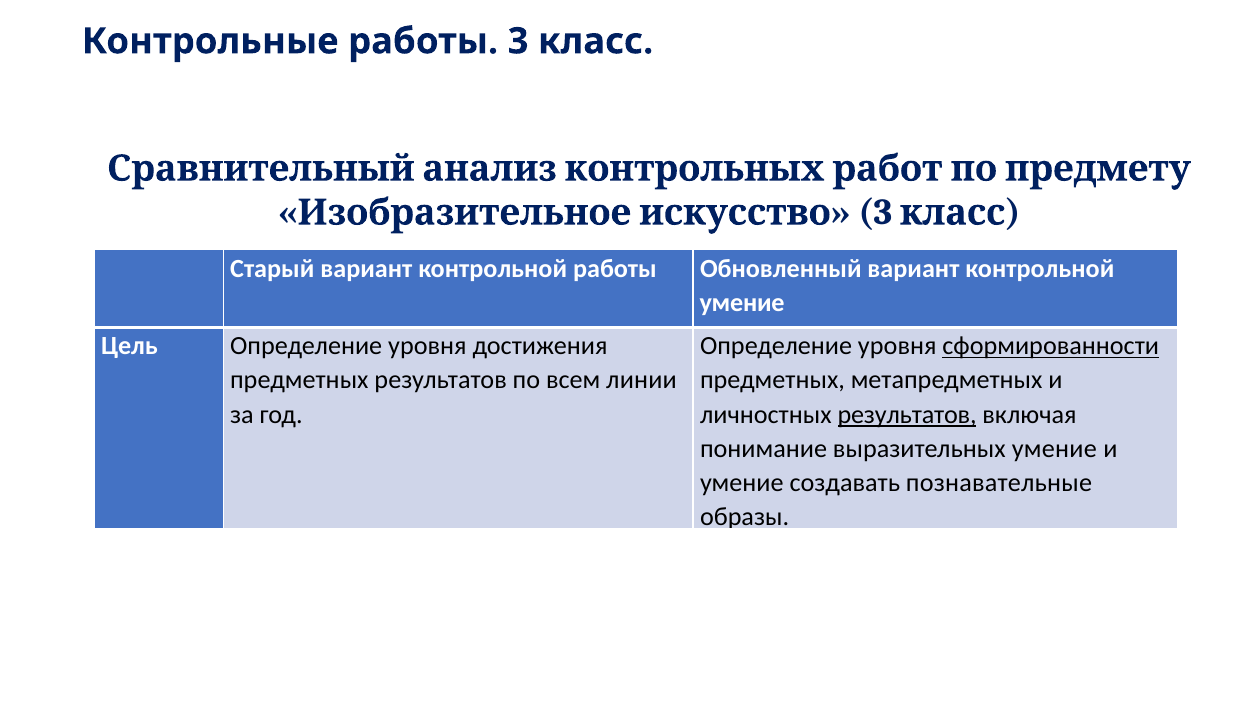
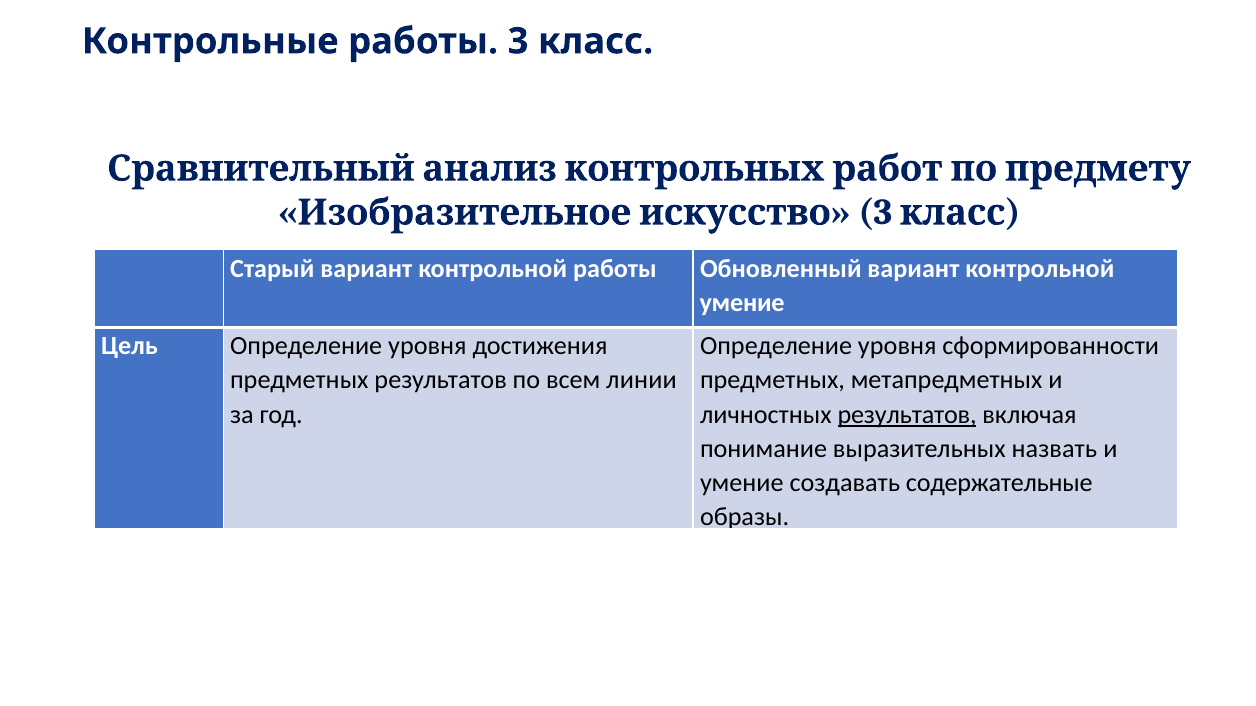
сформированности underline: present -> none
выразительных умение: умение -> назвать
познавательные: познавательные -> содержательные
